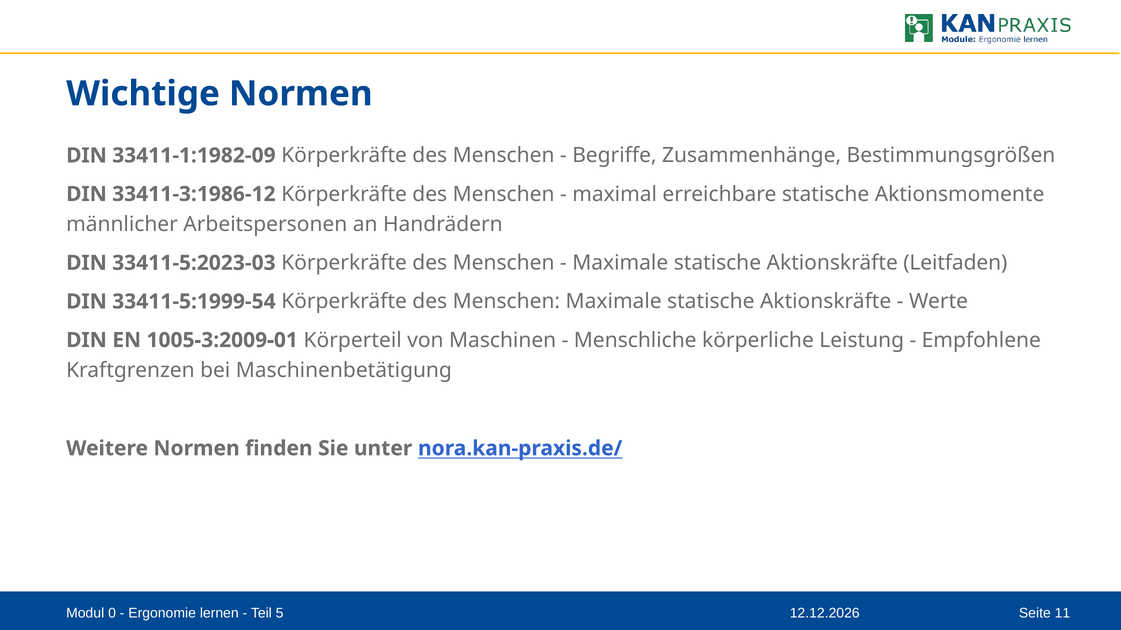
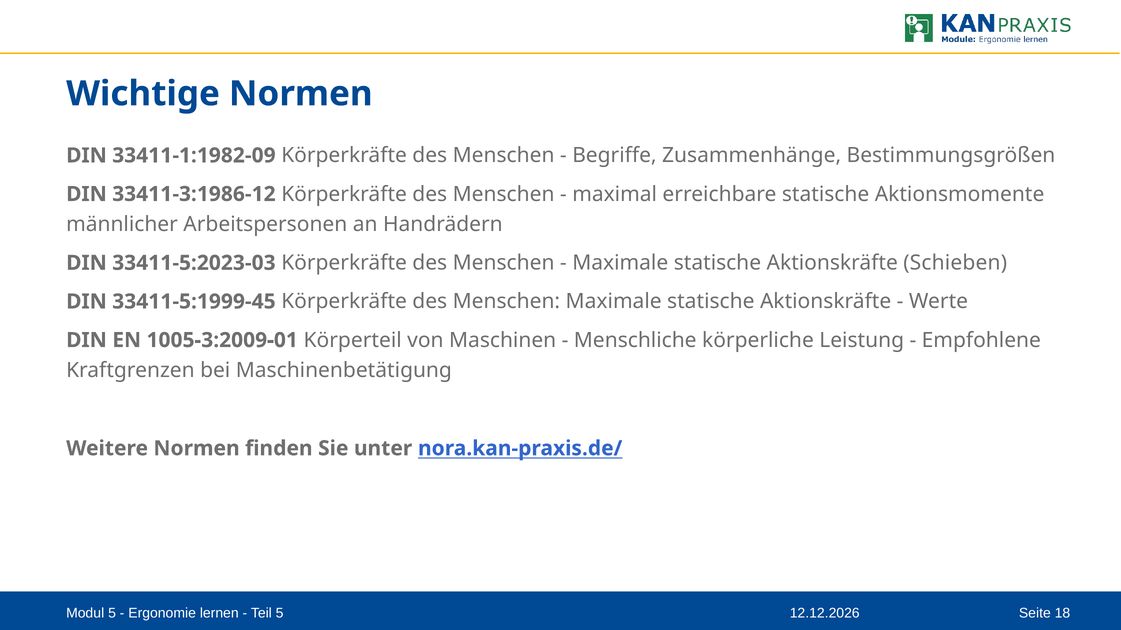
Leitfaden: Leitfaden -> Schieben
33411-5:1999-54: 33411-5:1999-54 -> 33411-5:1999-45
Modul 0: 0 -> 5
11: 11 -> 18
